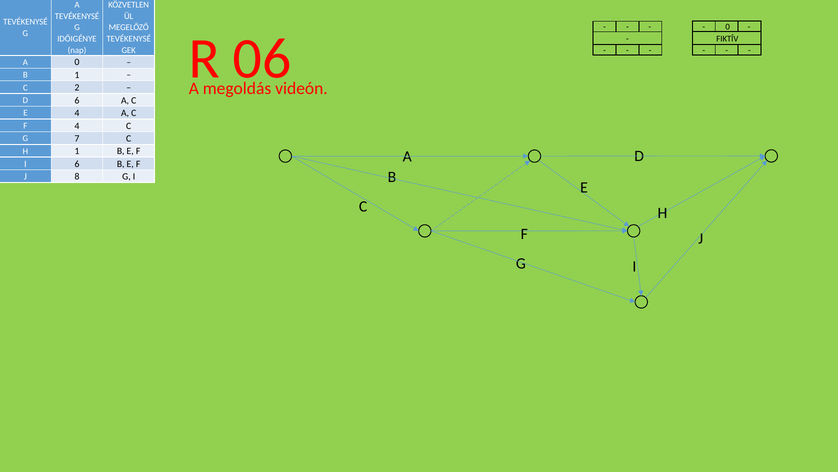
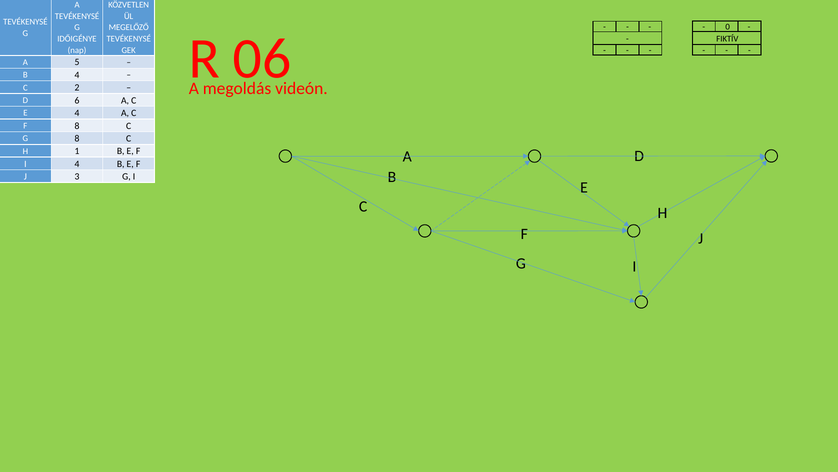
A 0: 0 -> 5
B 1: 1 -> 4
F 4: 4 -> 8
G 7: 7 -> 8
I 6: 6 -> 4
8: 8 -> 3
